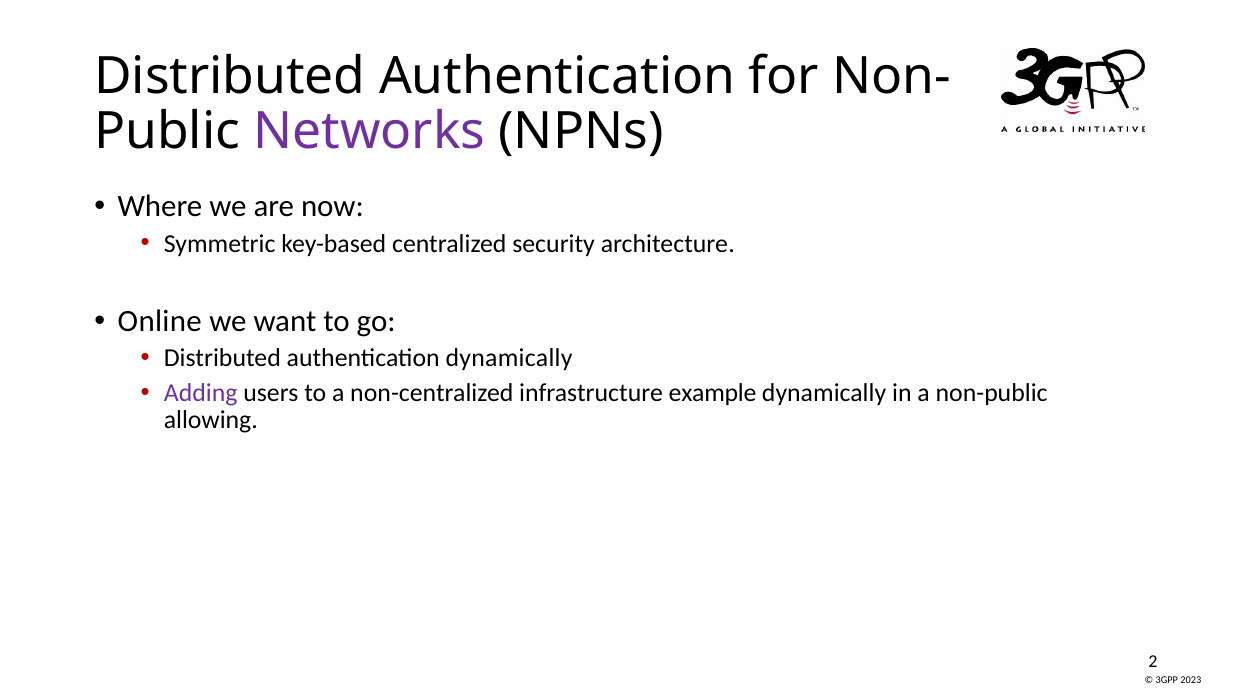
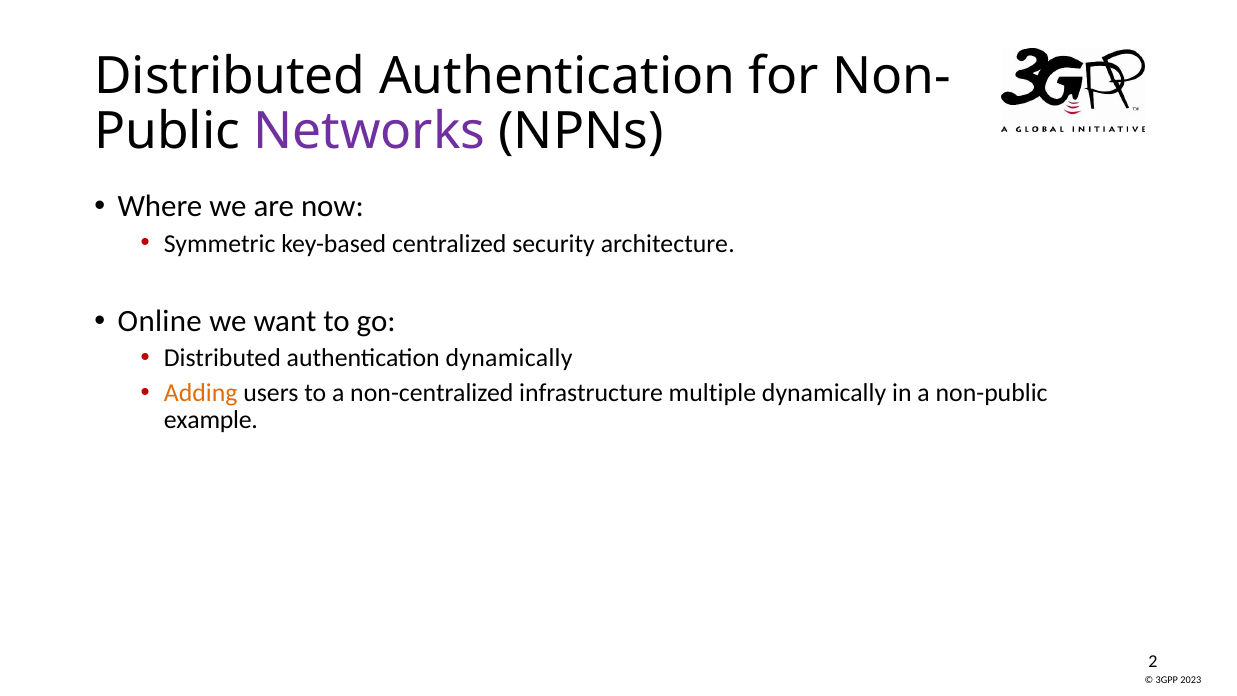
Adding colour: purple -> orange
example: example -> multiple
allowing: allowing -> example
